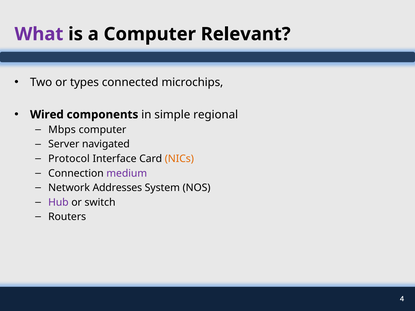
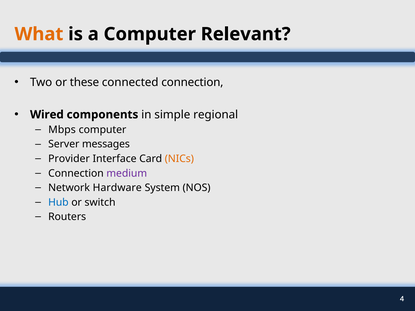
What colour: purple -> orange
types: types -> these
connected microchips: microchips -> connection
navigated: navigated -> messages
Protocol: Protocol -> Provider
Addresses: Addresses -> Hardware
Hub colour: purple -> blue
